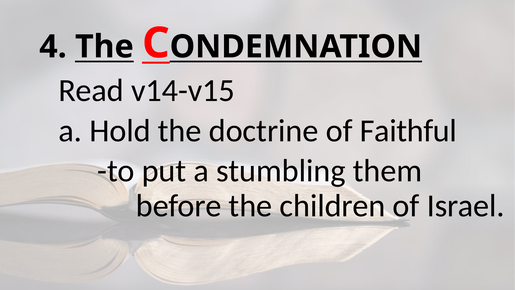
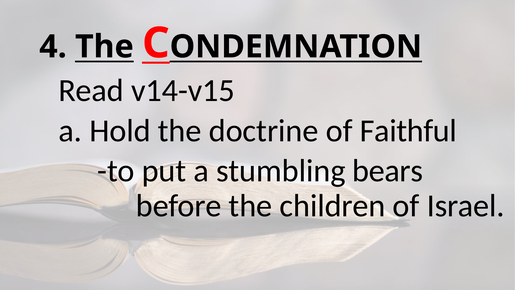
them: them -> bears
